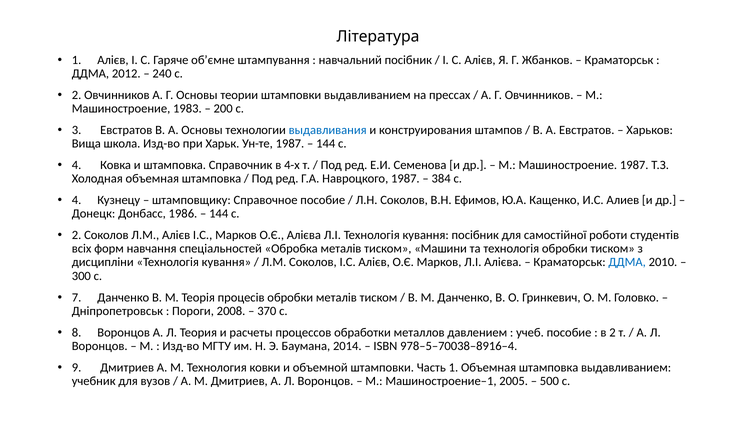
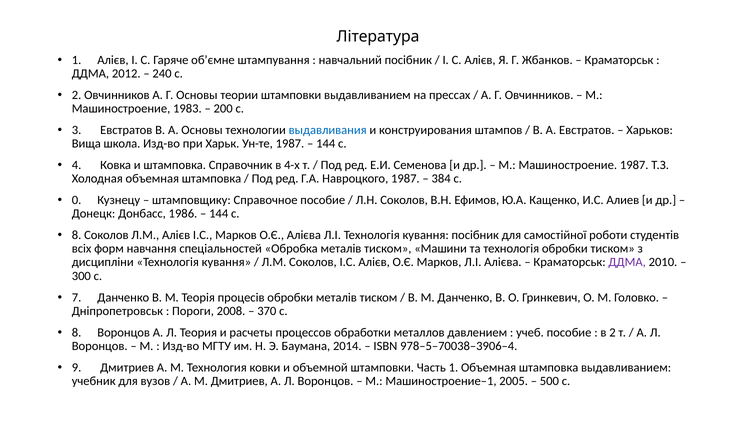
4 at (77, 200): 4 -> 0
2 at (77, 235): 2 -> 8
ДДМА at (627, 262) colour: blue -> purple
978–5–70038–8916–4: 978–5–70038–8916–4 -> 978–5–70038–3906–4
